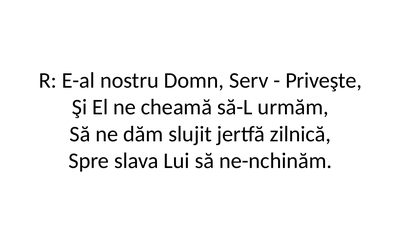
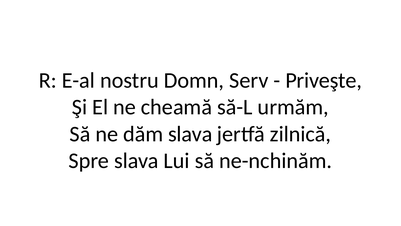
dăm slujit: slujit -> slava
